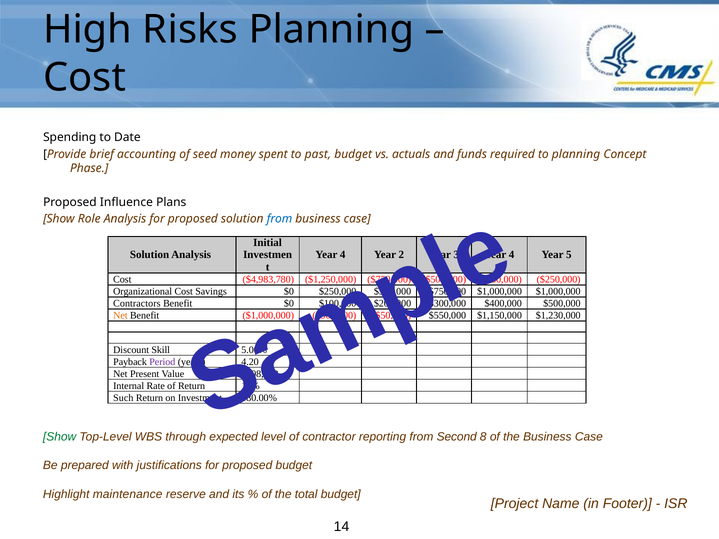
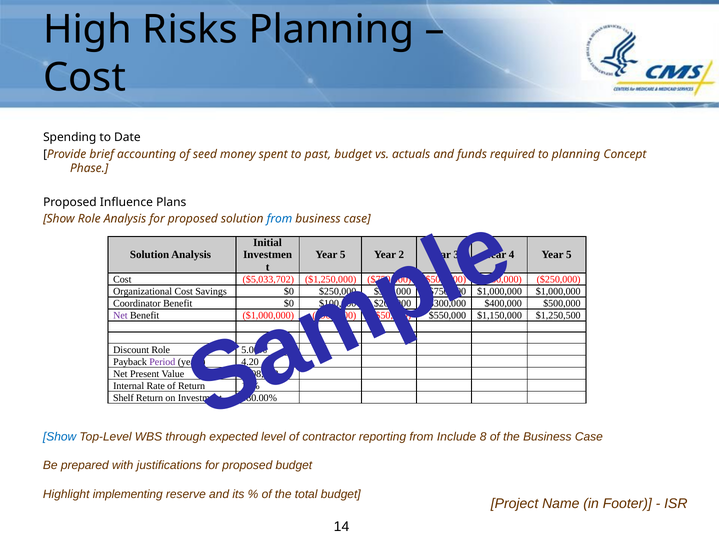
4 at (343, 255): 4 -> 5
$4,983,780: $4,983,780 -> $5,033,702
Contractors: Contractors -> Coordinator
Net at (120, 316) colour: orange -> purple
$1,230,000: $1,230,000 -> $1,250,500
Discount Skill: Skill -> Role
Such: Such -> Shelf
Show at (60, 437) colour: green -> blue
Second: Second -> Include
maintenance: maintenance -> implementing
